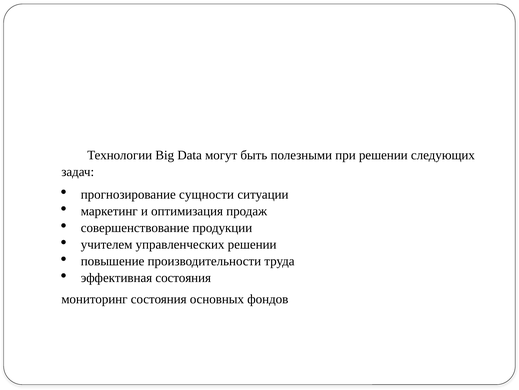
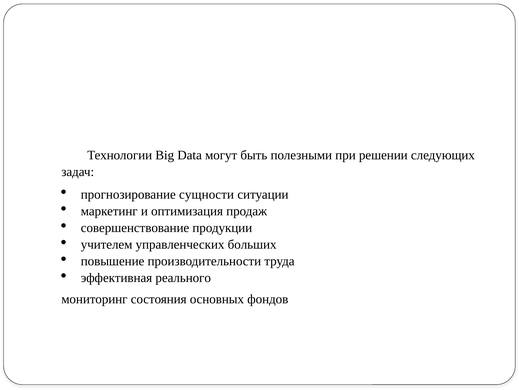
управленческих решении: решении -> больших
эффективная состояния: состояния -> реального
